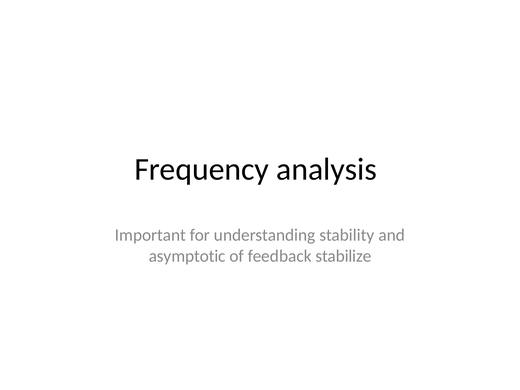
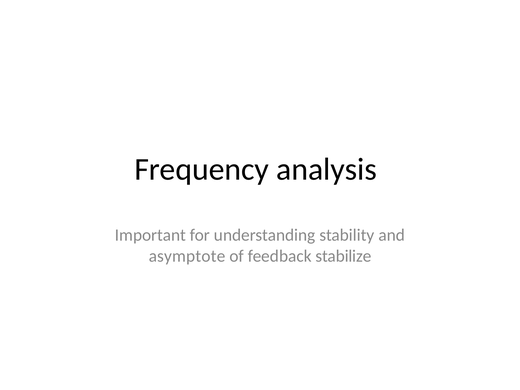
asymptotic: asymptotic -> asymptote
